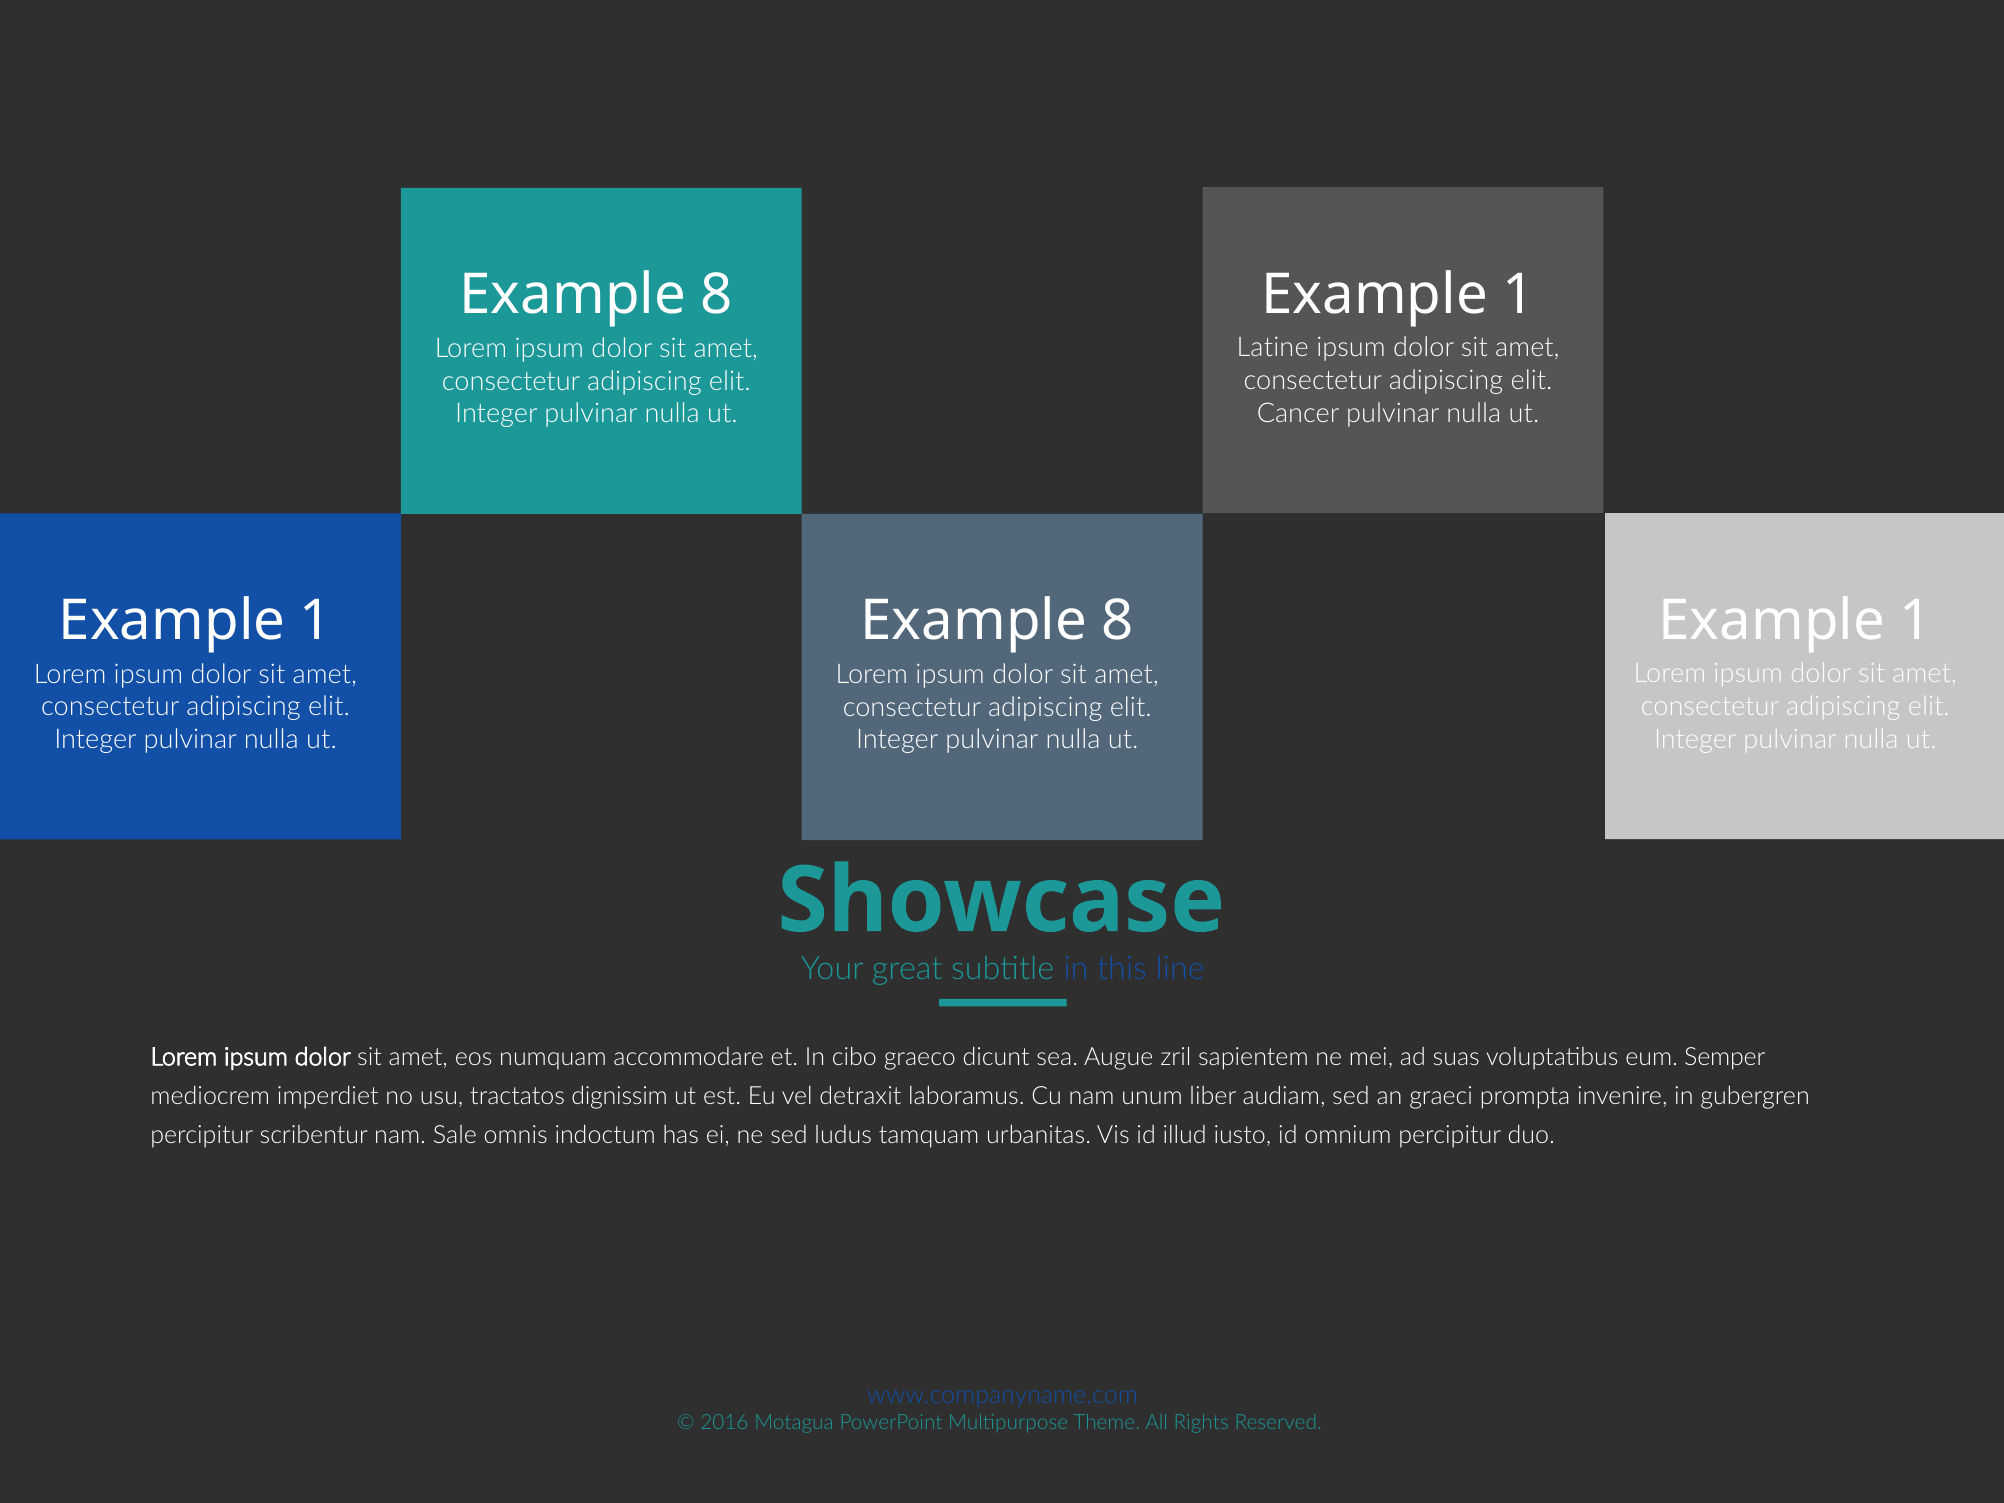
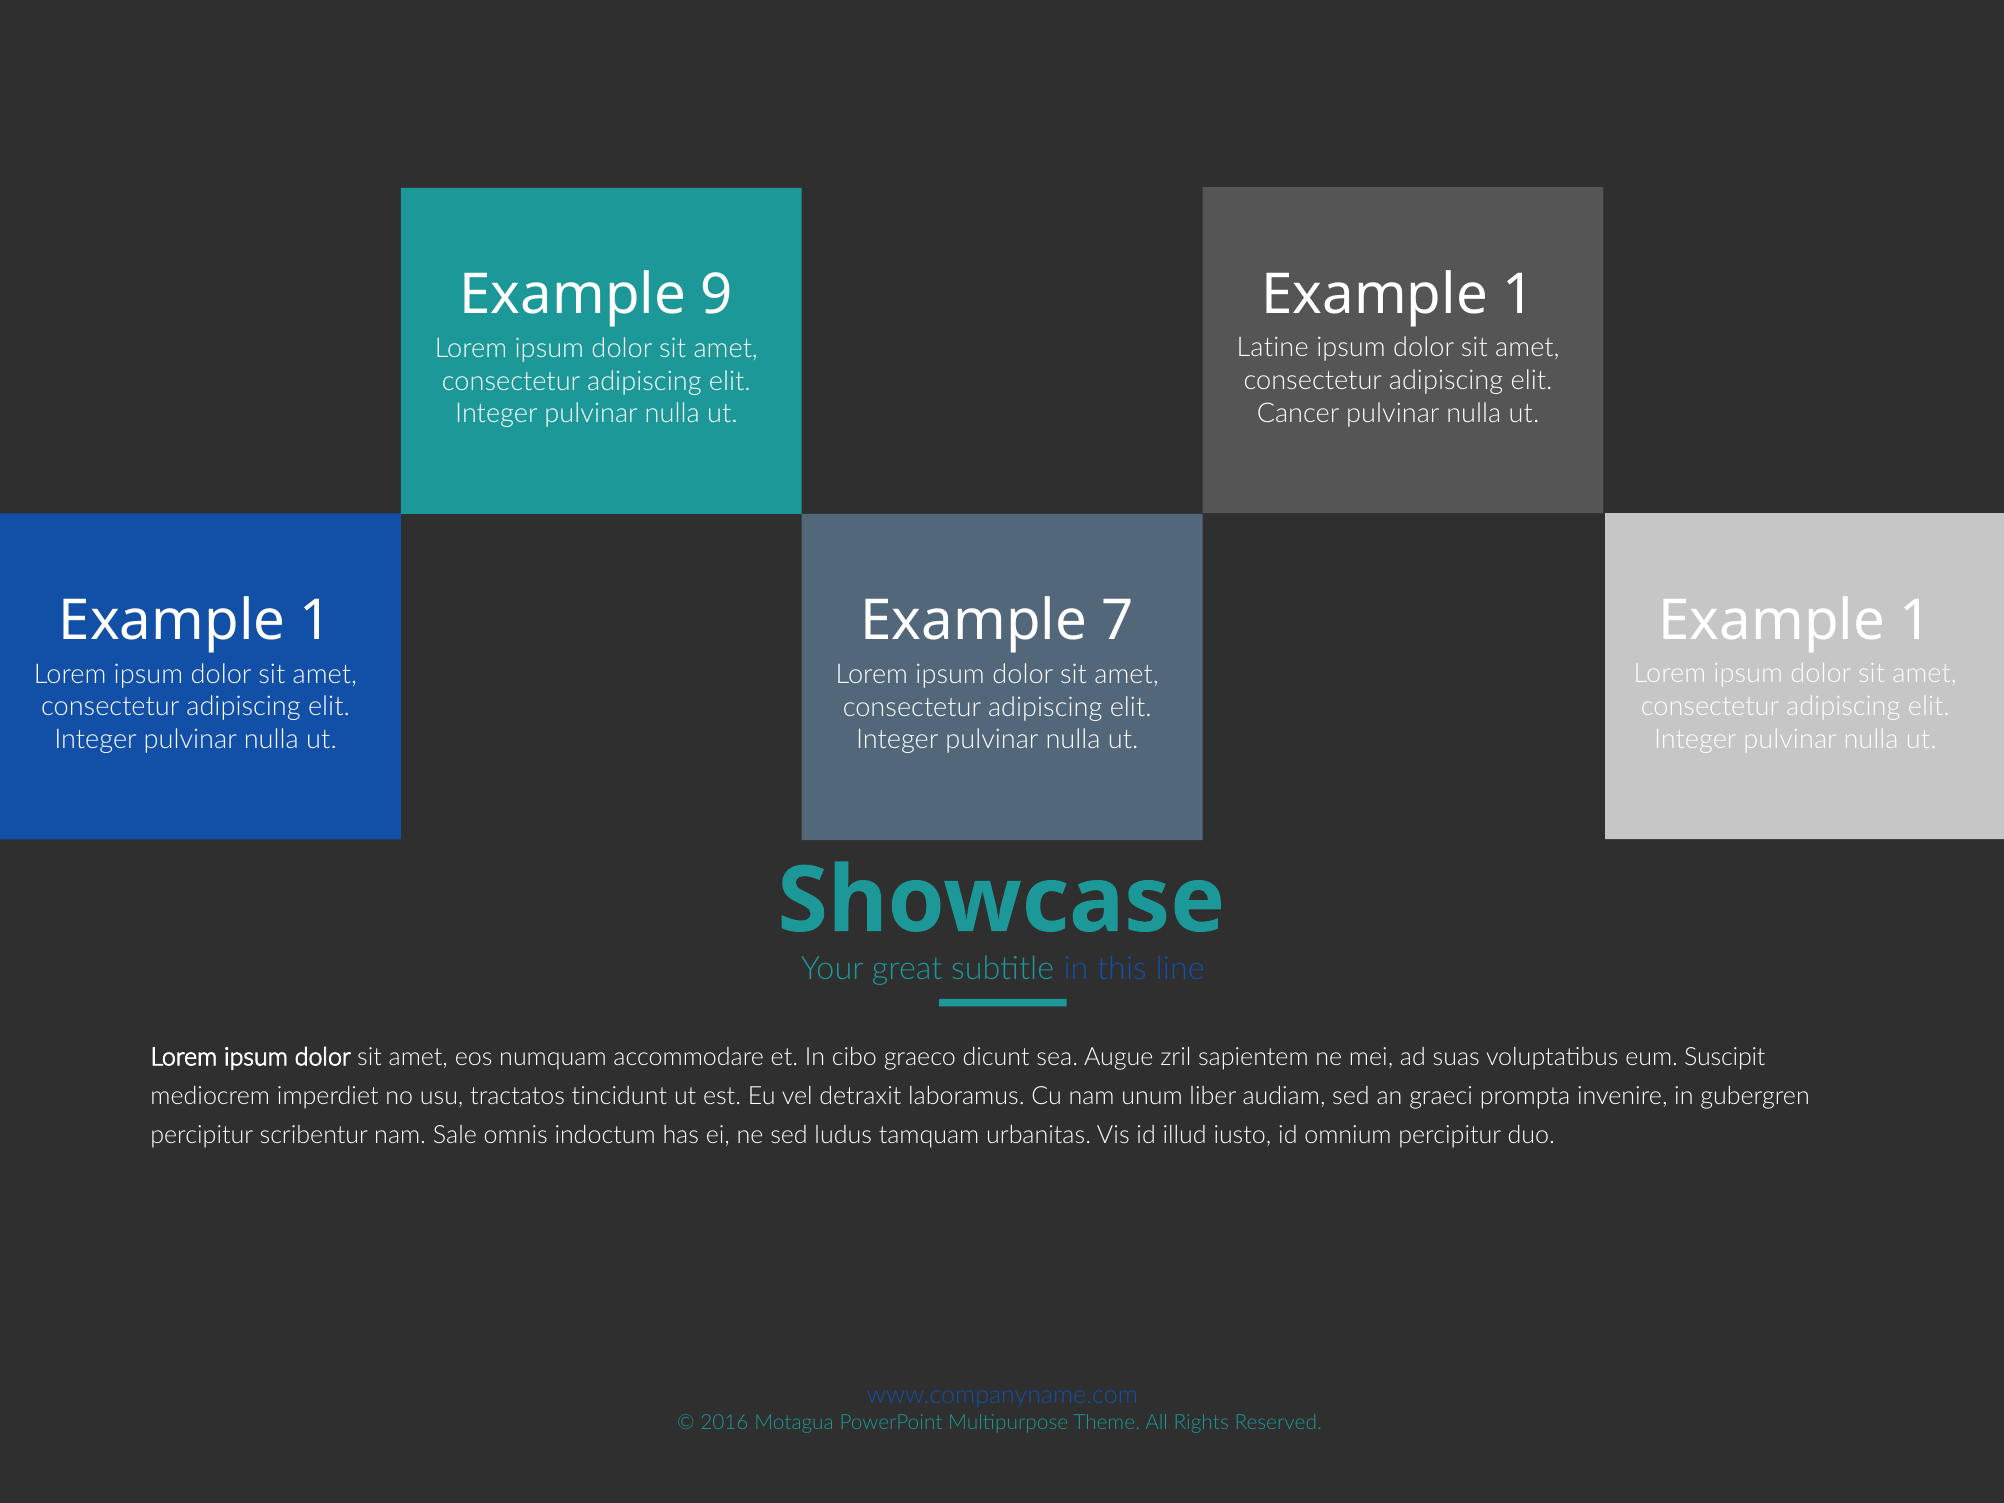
8 at (717, 295): 8 -> 9
8 at (1118, 621): 8 -> 7
Semper: Semper -> Suscipit
dignissim: dignissim -> tincidunt
